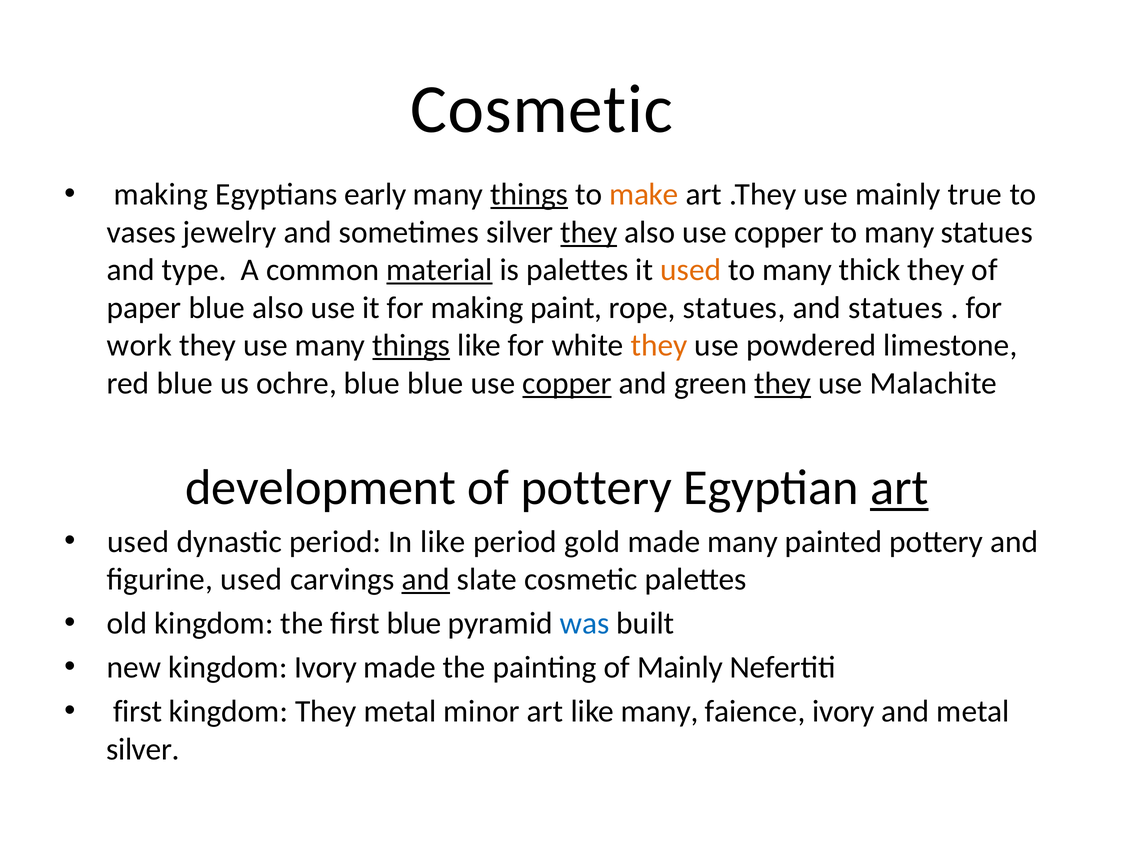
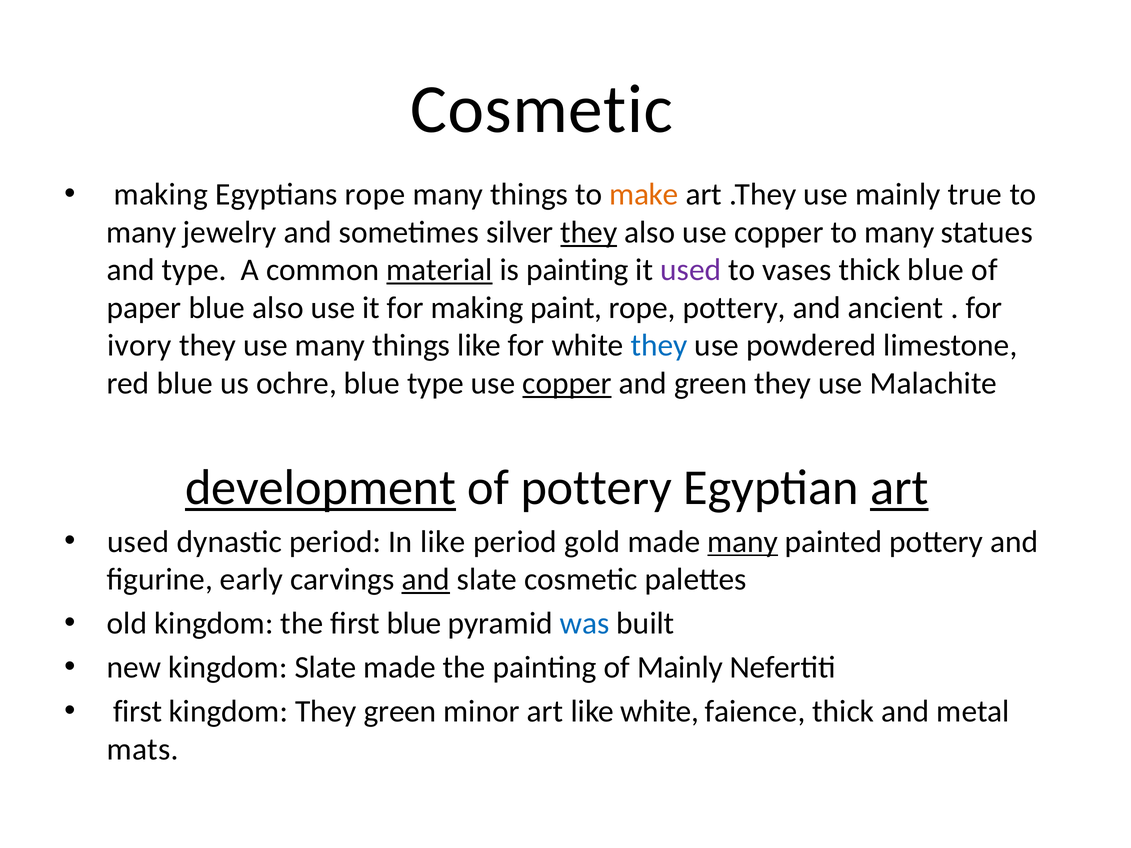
Egyptians early: early -> rope
things at (529, 195) underline: present -> none
vases at (141, 232): vases -> many
is palettes: palettes -> painting
used at (691, 270) colour: orange -> purple
many at (797, 270): many -> vases
thick they: they -> blue
rope statues: statues -> pottery
and statues: statues -> ancient
work: work -> ivory
things at (411, 346) underline: present -> none
they at (659, 346) colour: orange -> blue
blue blue: blue -> type
they at (783, 383) underline: present -> none
development underline: none -> present
many at (743, 542) underline: none -> present
figurine used: used -> early
kingdom Ivory: Ivory -> Slate
They metal: metal -> green
like many: many -> white
faience ivory: ivory -> thick
silver at (143, 750): silver -> mats
